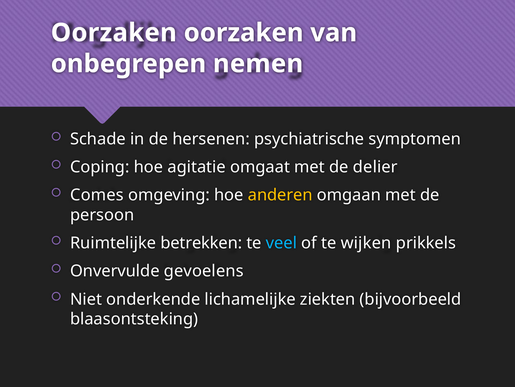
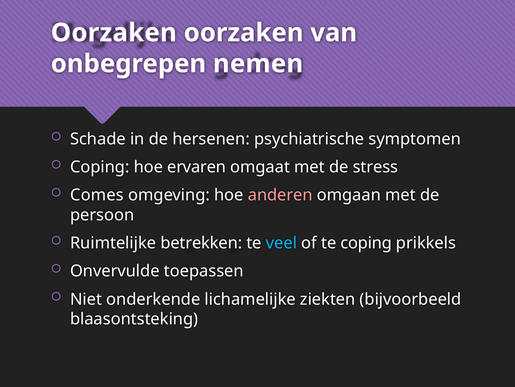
agitatie: agitatie -> ervaren
delier: delier -> stress
anderen colour: yellow -> pink
te wijken: wijken -> coping
gevoelens: gevoelens -> toepassen
